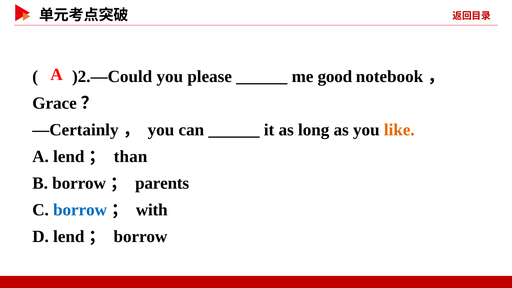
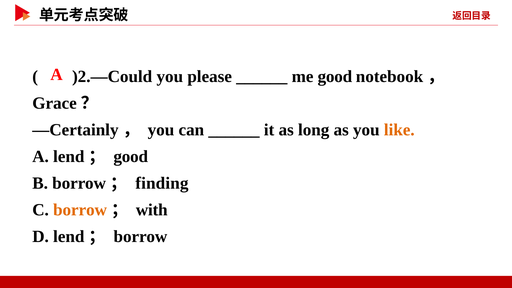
than at (131, 157): than -> good
parents: parents -> finding
borrow at (80, 210) colour: blue -> orange
